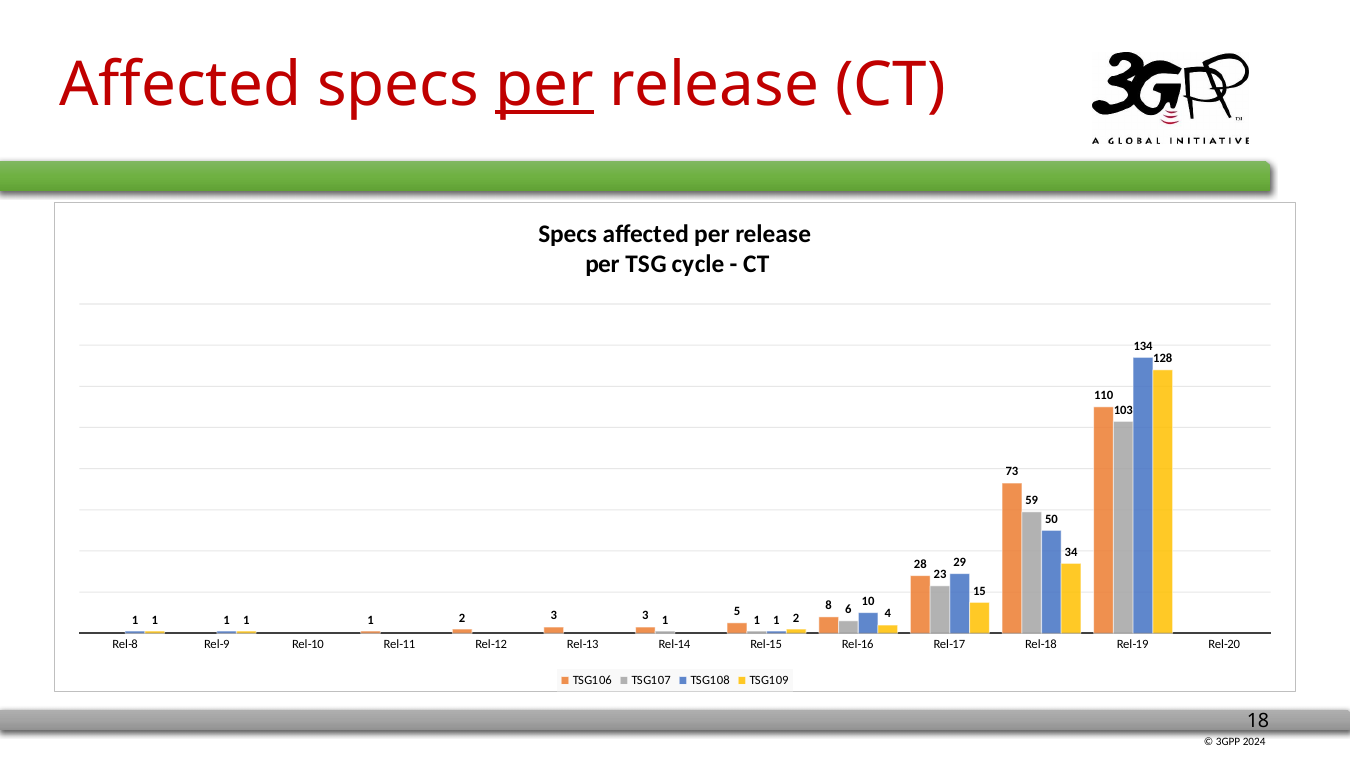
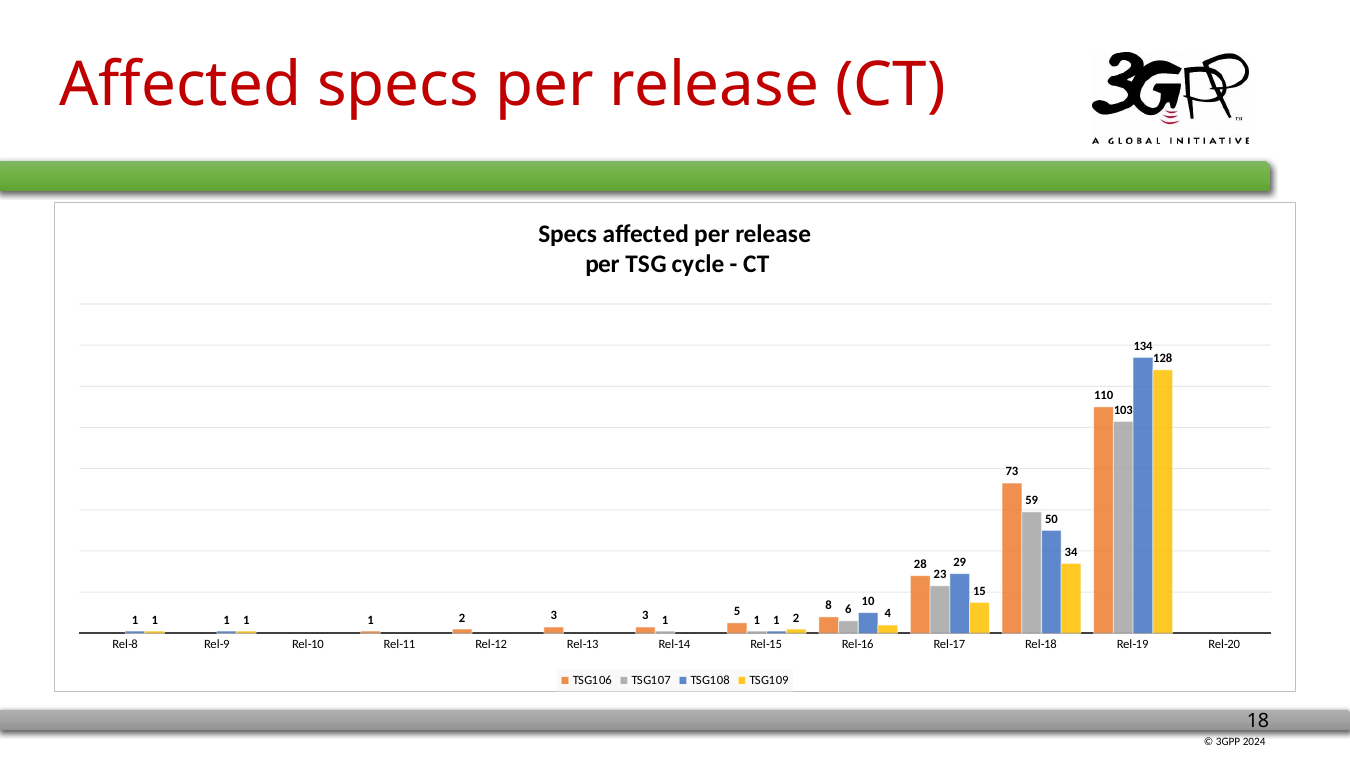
per at (544, 86) underline: present -> none
